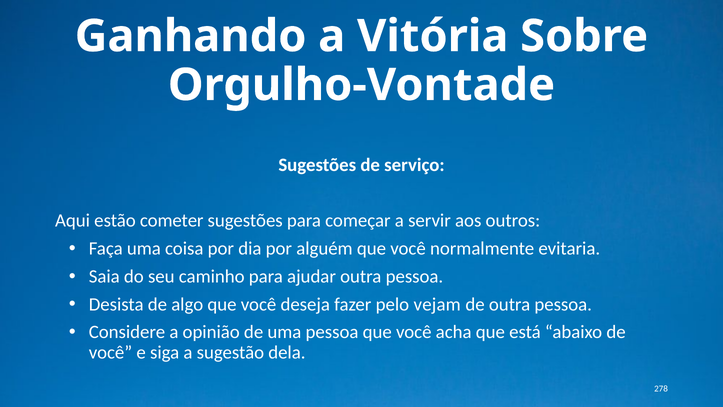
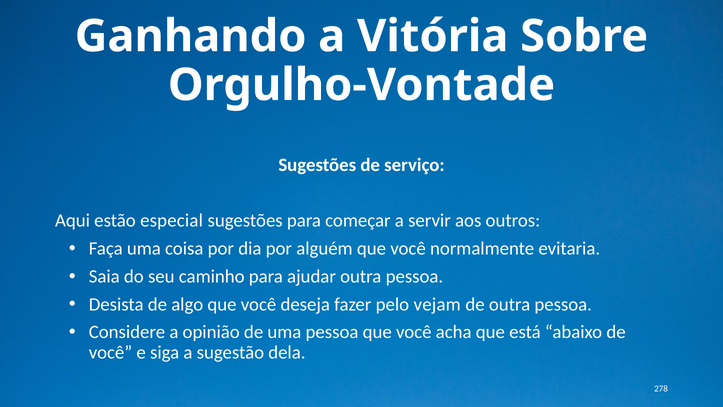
cometer: cometer -> especial
